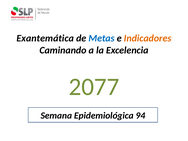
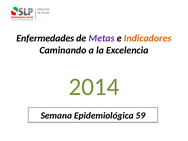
Exantemática: Exantemática -> Enfermedades
Metas colour: blue -> purple
2077: 2077 -> 2014
94: 94 -> 59
